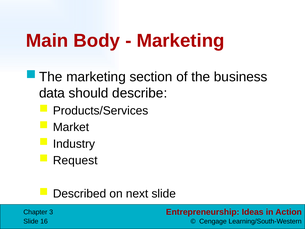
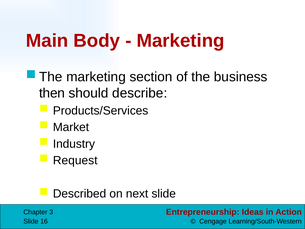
data: data -> then
